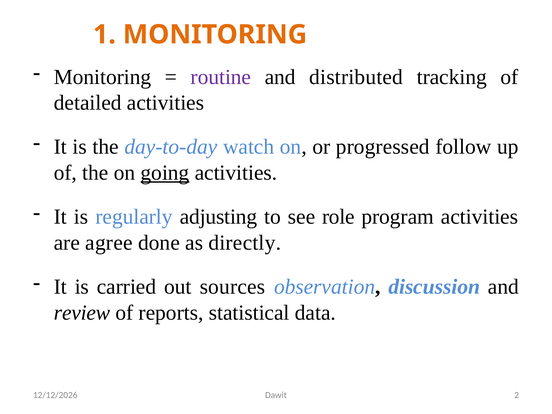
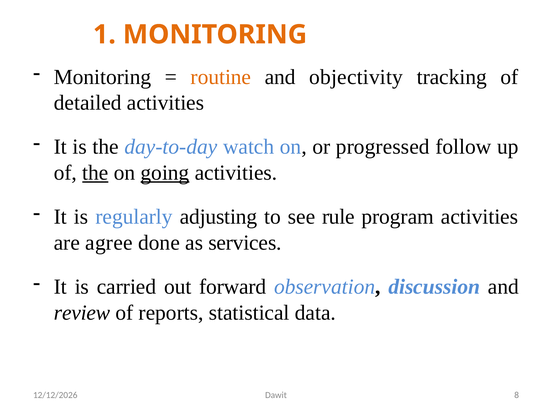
routine colour: purple -> orange
distributed: distributed -> objectivity
the at (95, 173) underline: none -> present
role: role -> rule
directly: directly -> services
sources: sources -> forward
2: 2 -> 8
